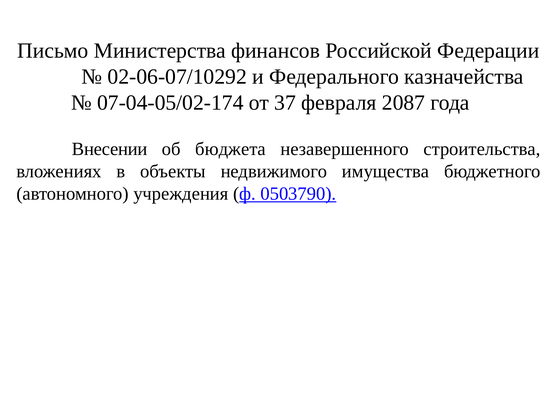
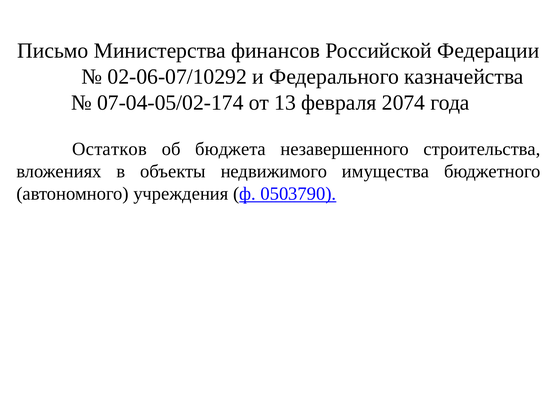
37: 37 -> 13
2087: 2087 -> 2074
Внесении: Внесении -> Остатков
